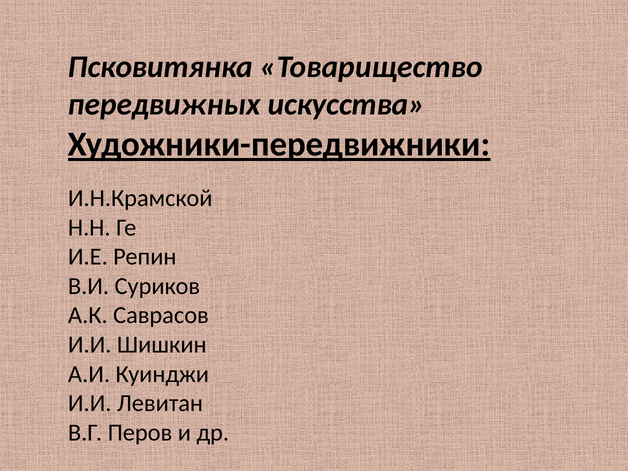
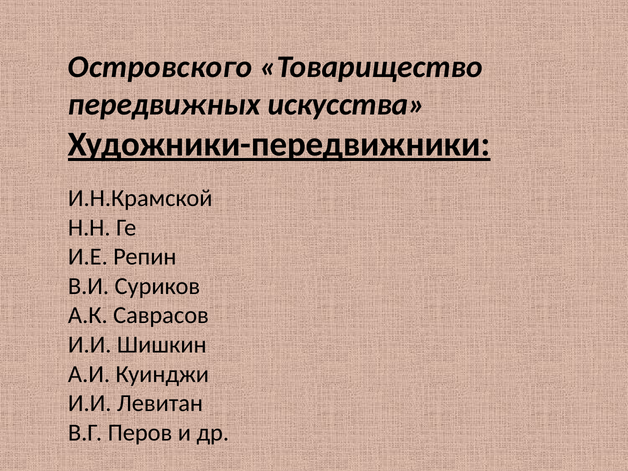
Псковитянка: Псковитянка -> Островского
